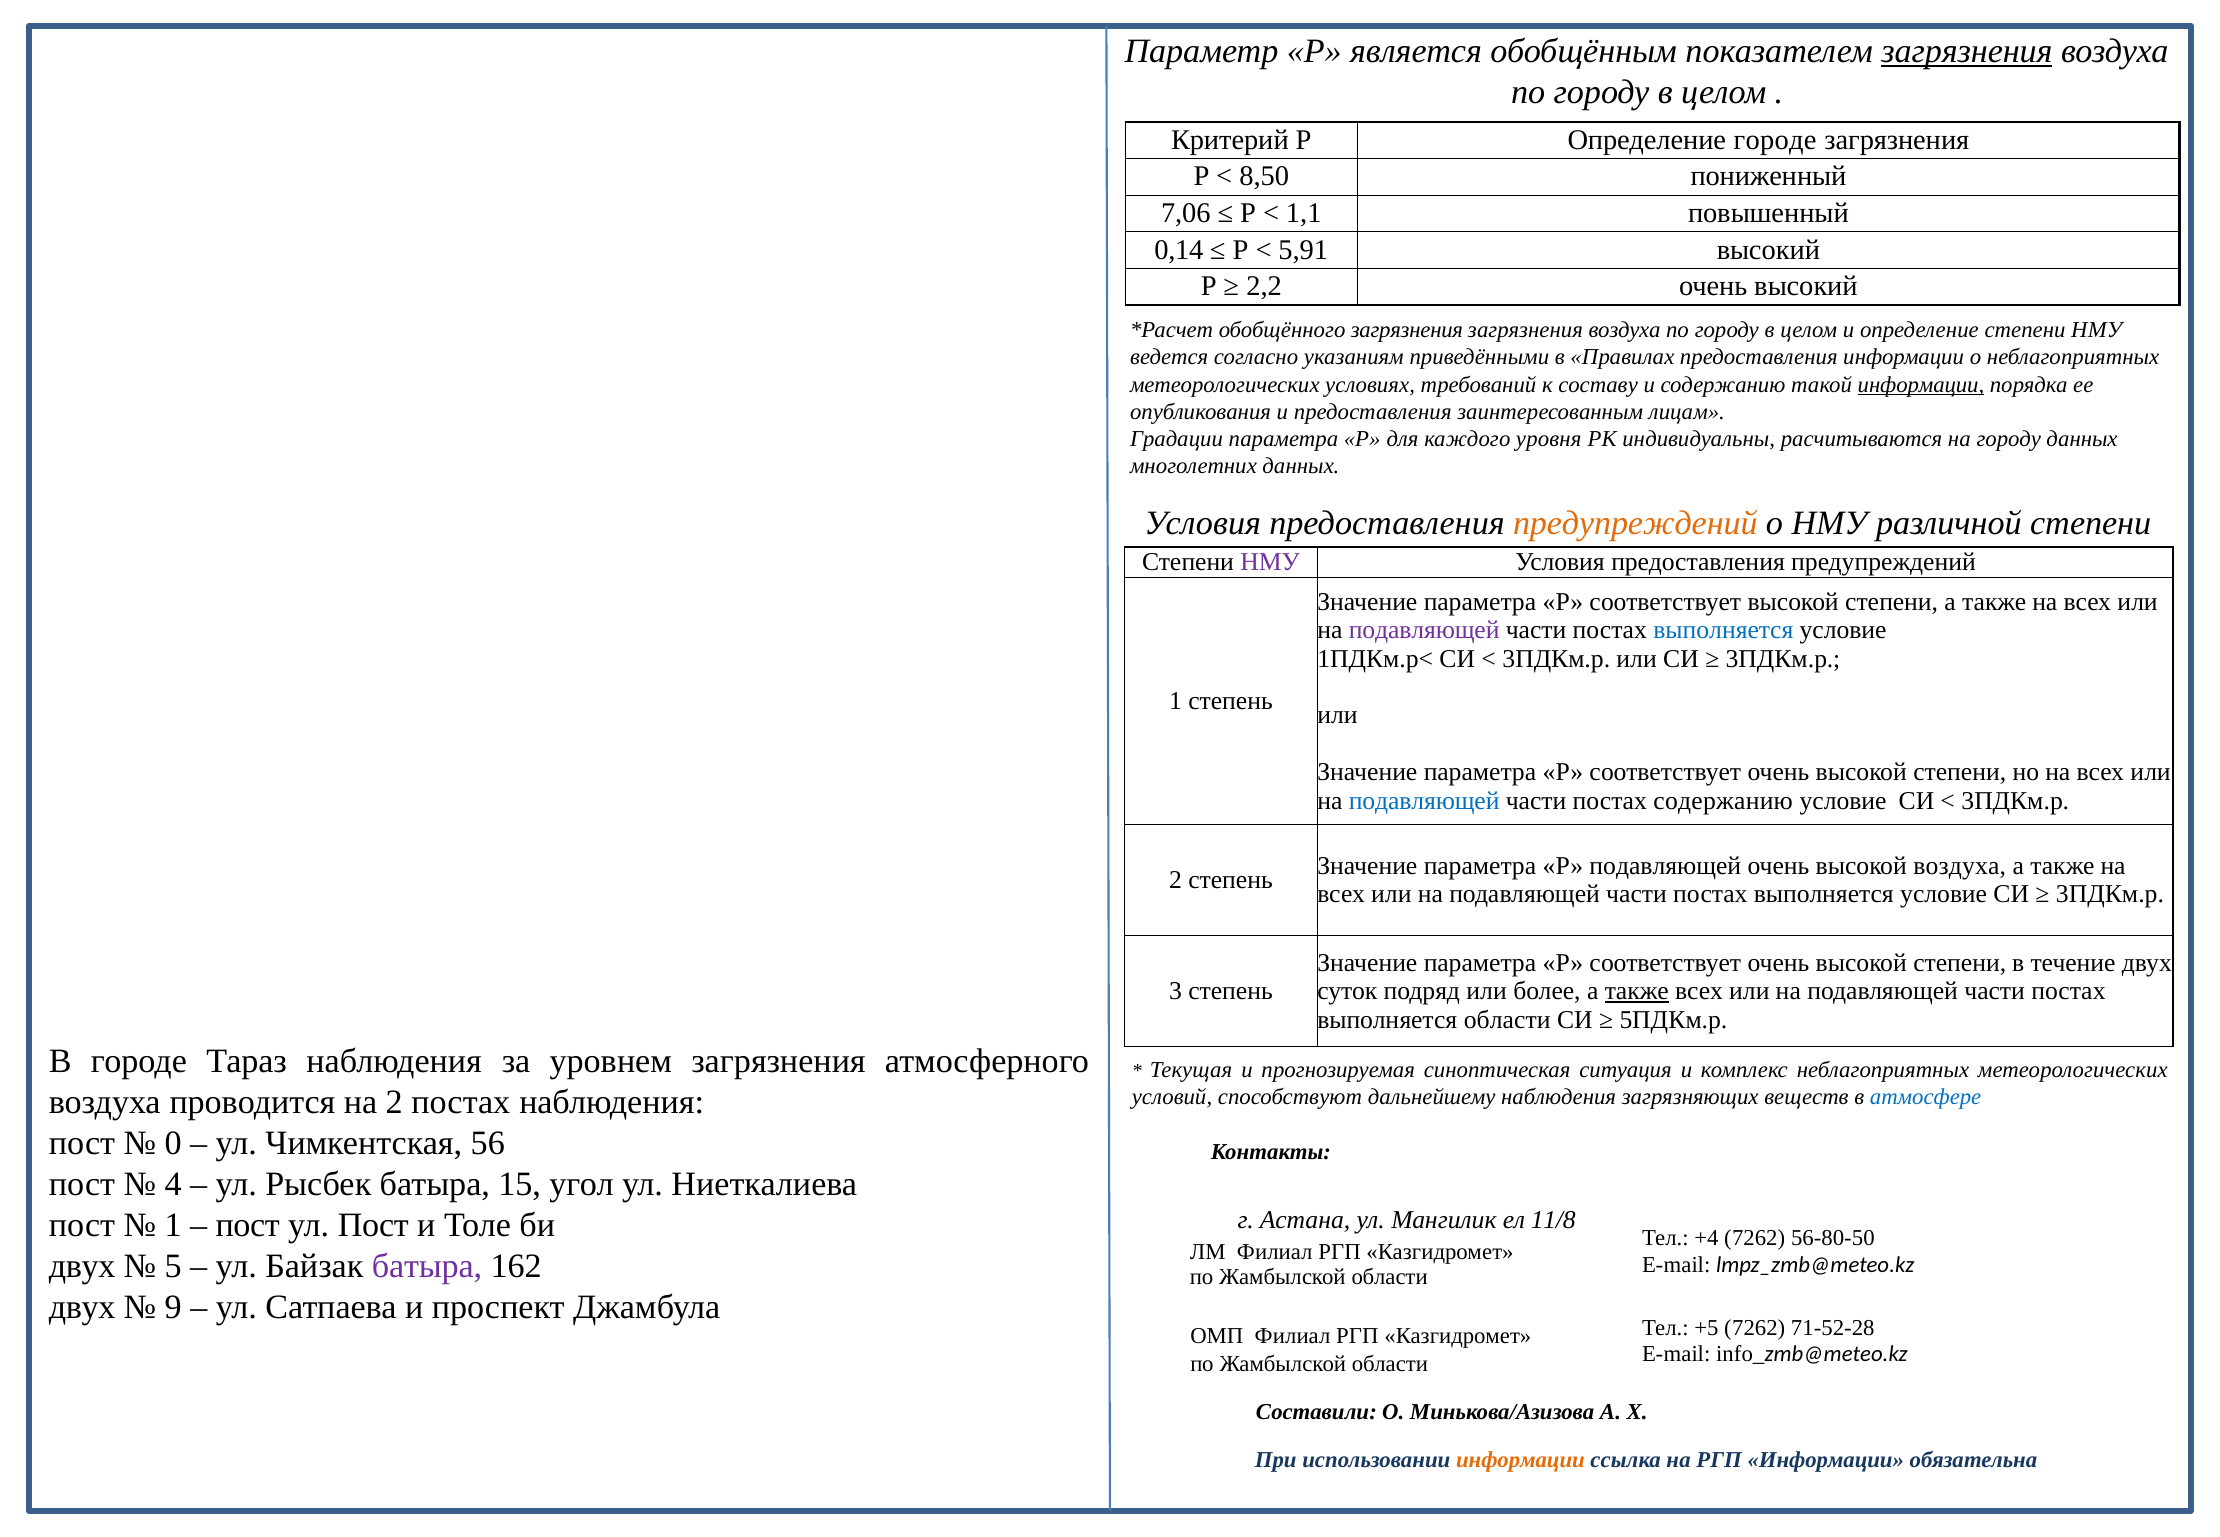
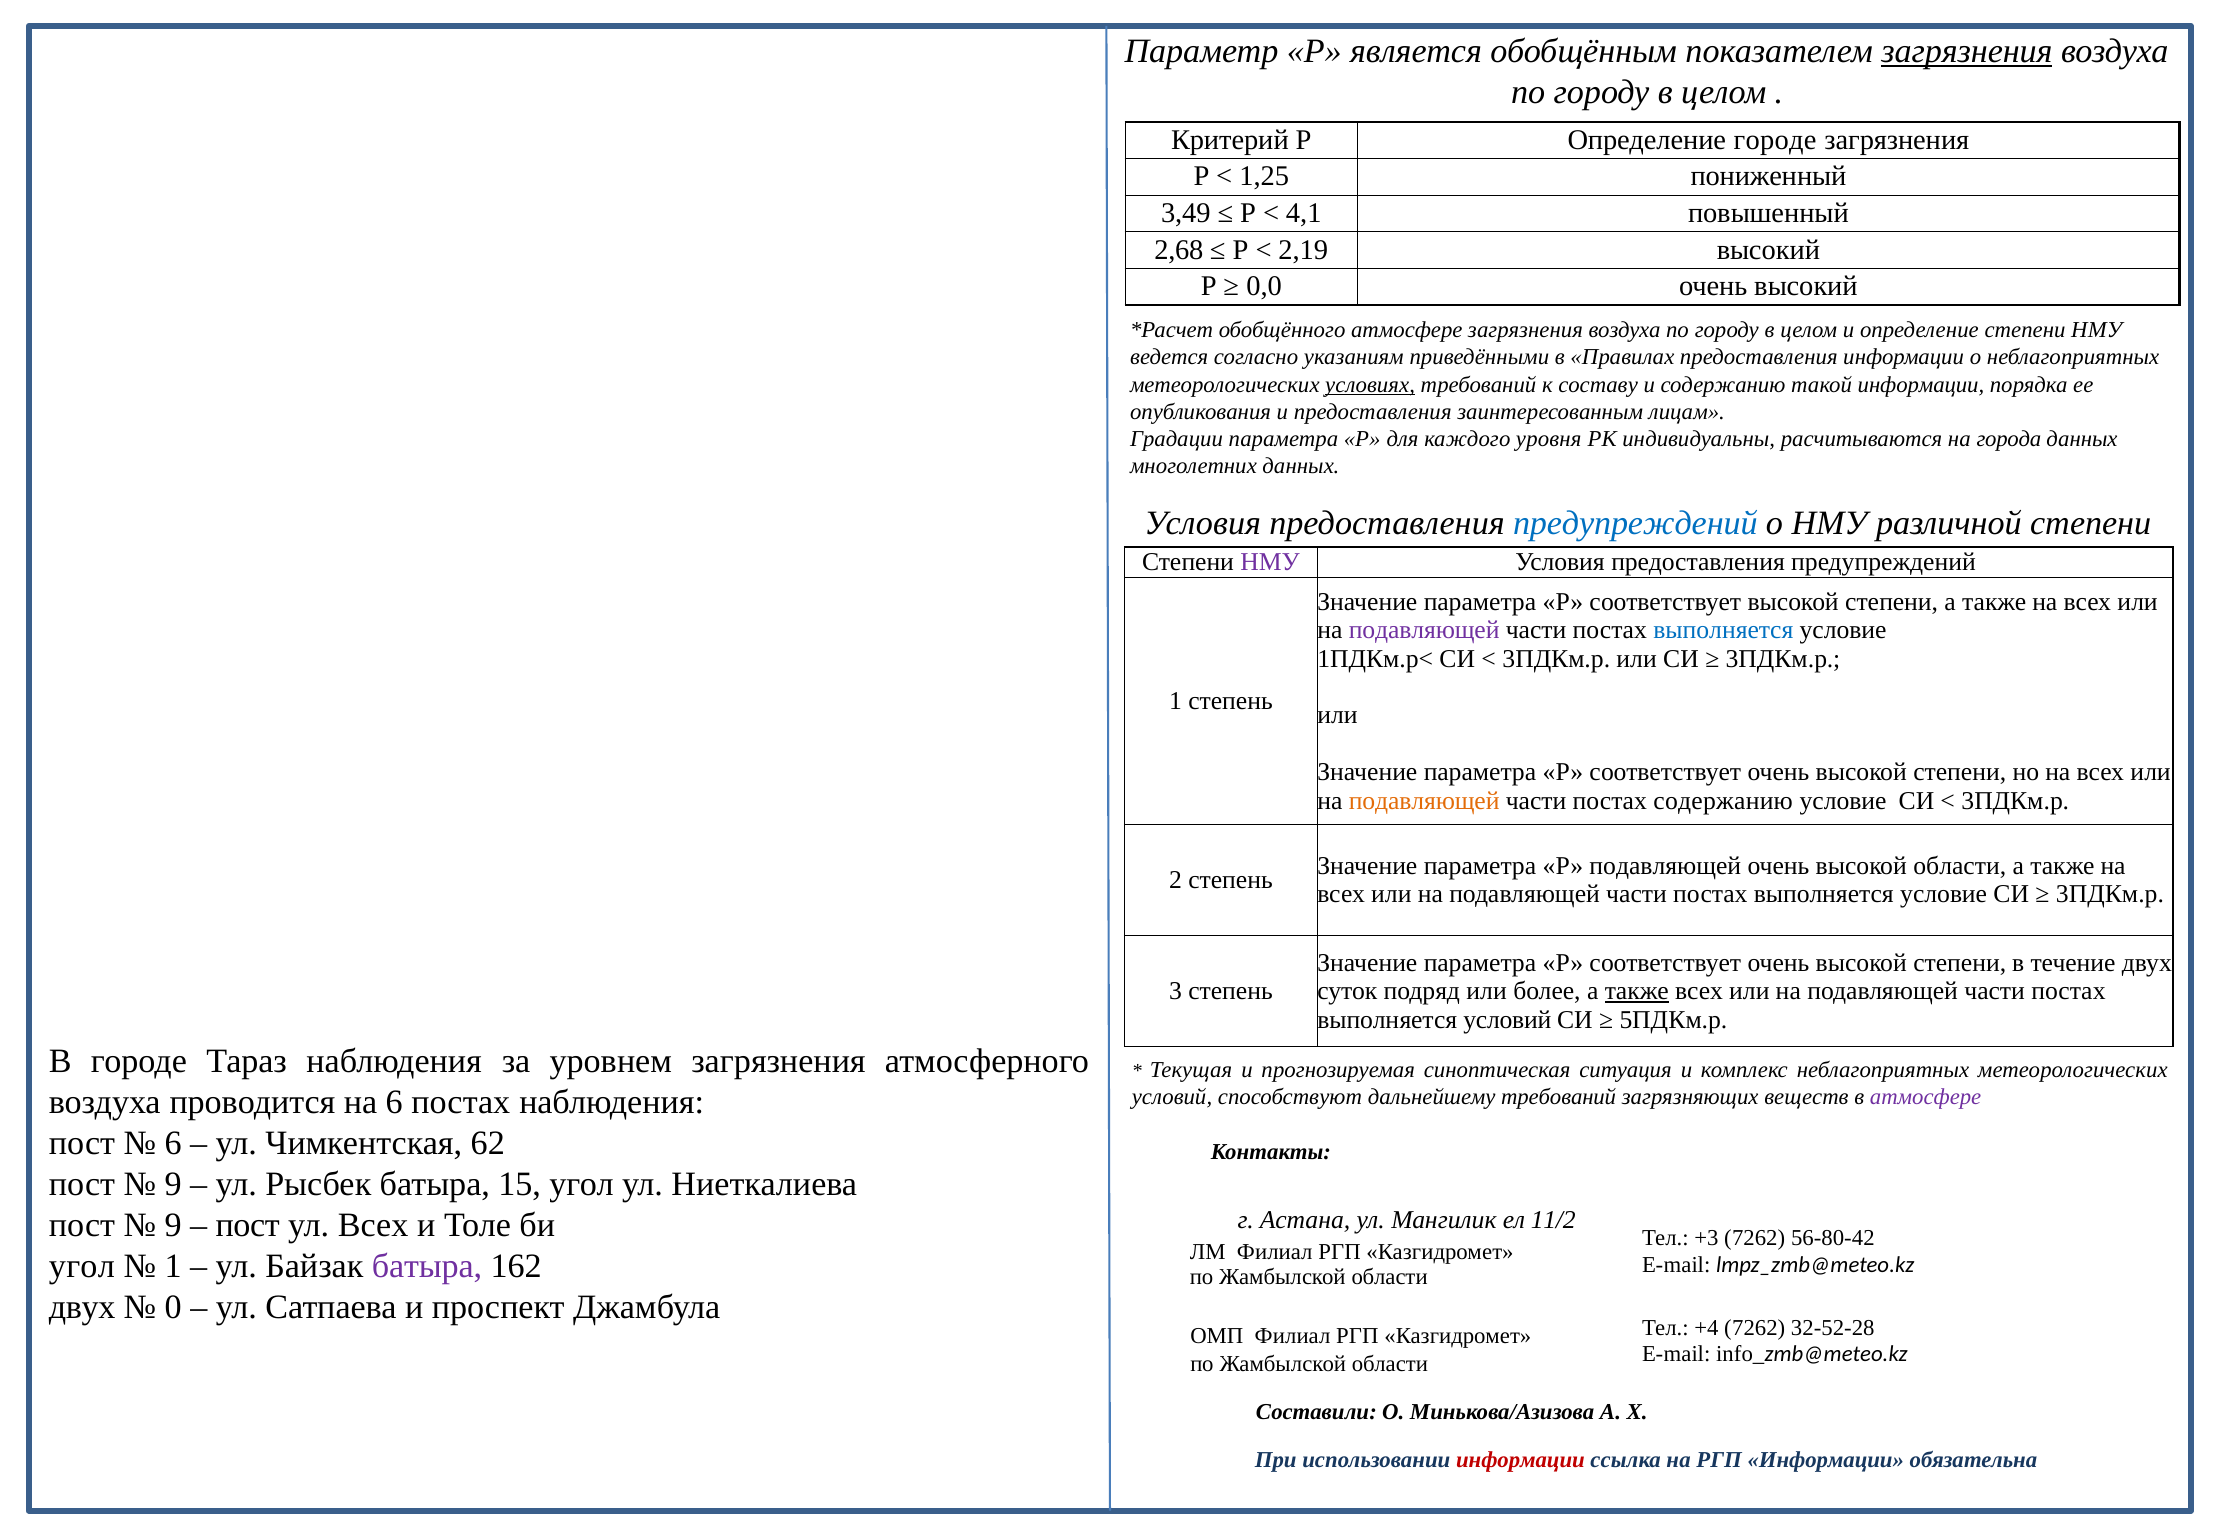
8,50: 8,50 -> 1,25
7,06: 7,06 -> 3,49
1,1: 1,1 -> 4,1
0,14: 0,14 -> 2,68
5,91: 5,91 -> 2,19
2,2: 2,2 -> 0,0
обобщённого загрязнения: загрязнения -> атмосфере
условиях underline: none -> present
информации at (1921, 385) underline: present -> none
на городу: городу -> города
предупреждений at (1635, 523) colour: orange -> blue
подавляющей at (1424, 801) colour: blue -> orange
высокой воздуха: воздуха -> области
выполняется области: области -> условий
на 2: 2 -> 6
дальнейшему наблюдения: наблюдения -> требований
атмосфере at (1926, 1097) colour: blue -> purple
0 at (173, 1143): 0 -> 6
56: 56 -> 62
4 at (173, 1184): 4 -> 9
11/8: 11/8 -> 11/2
1 at (173, 1225): 1 -> 9
ул Пост: Пост -> Всех
+4: +4 -> +3
56-80-50: 56-80-50 -> 56-80-42
двух at (82, 1266): двух -> угол
5 at (173, 1266): 5 -> 1
9: 9 -> 0
+5: +5 -> +4
71-52-28: 71-52-28 -> 32-52-28
информации at (1520, 1460) colour: orange -> red
